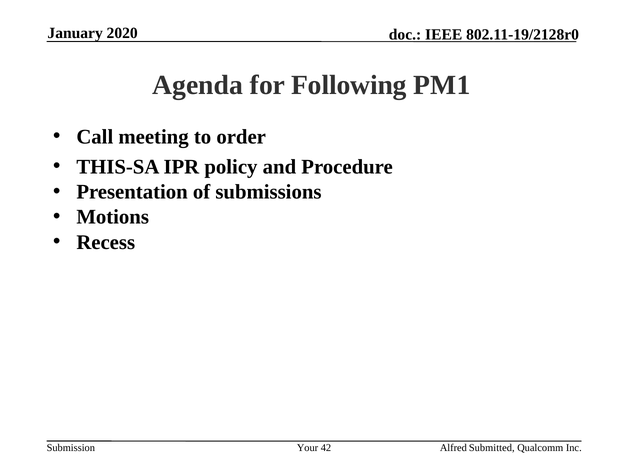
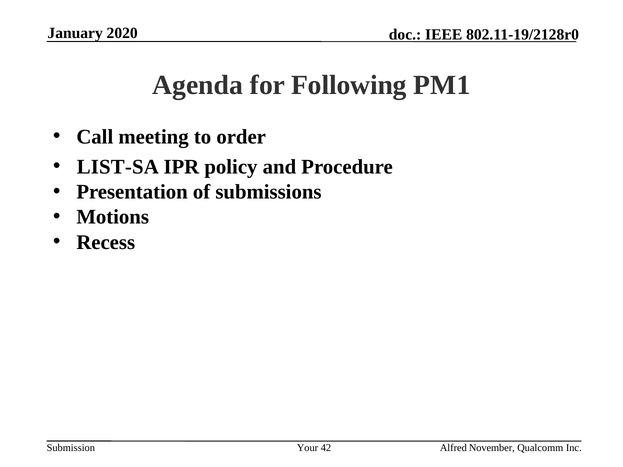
THIS-SA: THIS-SA -> LIST-SA
Submitted: Submitted -> November
